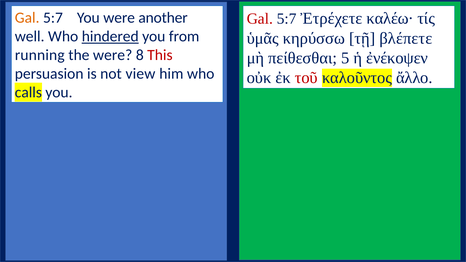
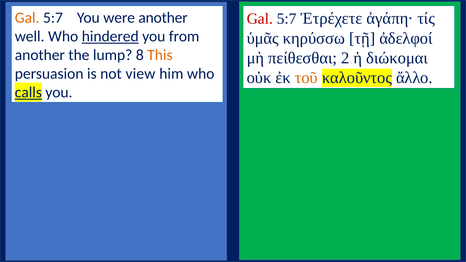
καλέω·: καλέω· -> ἀγάπη·
βλέπετε: βλέπετε -> ἀδελφοί
running at (40, 55): running -> another
the were: were -> lump
This colour: red -> orange
5: 5 -> 2
ἐνέκοψεν: ἐνέκοψεν -> διώκομαι
τοῦ colour: red -> orange
calls underline: none -> present
